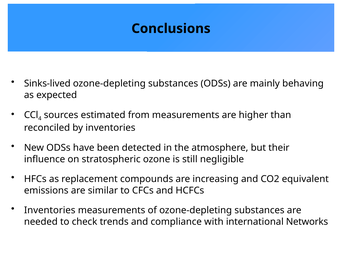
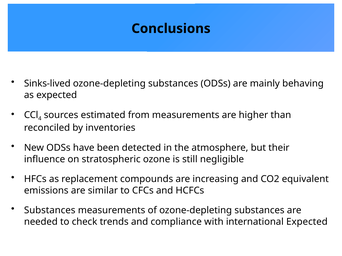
Inventories at (50, 211): Inventories -> Substances
international Networks: Networks -> Expected
